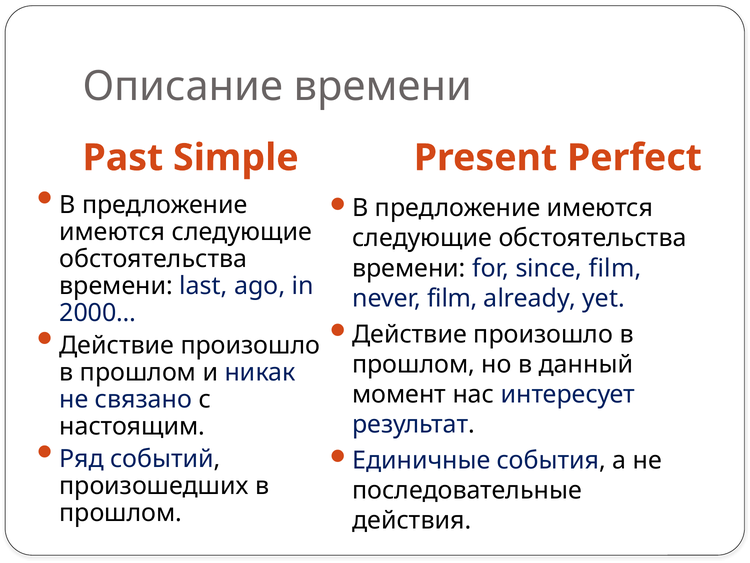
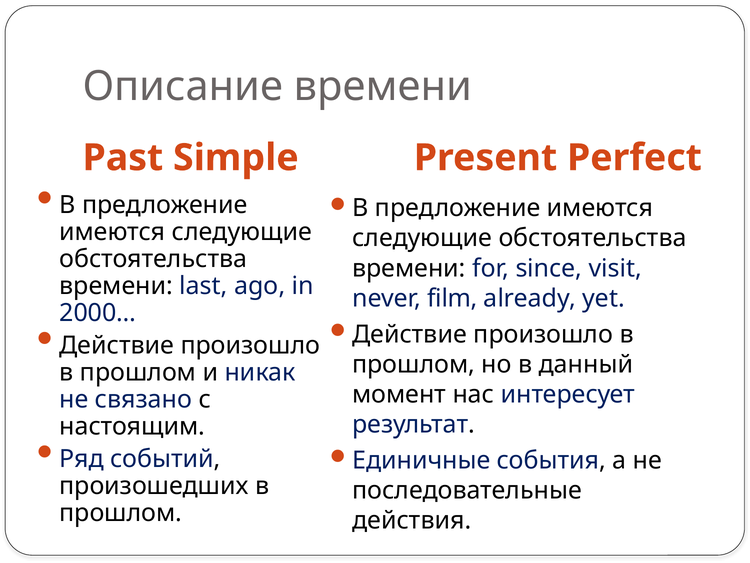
since film: film -> visit
